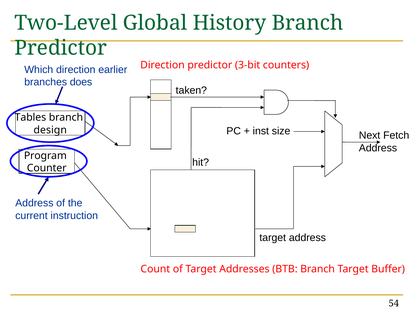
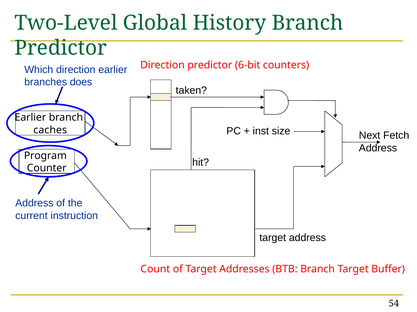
3-bit: 3-bit -> 6-bit
Tables at (30, 118): Tables -> Earlier
design: design -> caches
